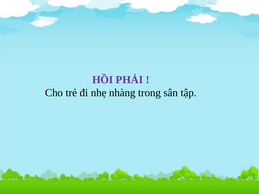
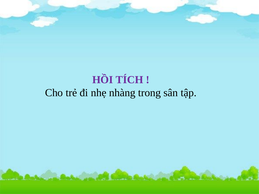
PHẢI: PHẢI -> TÍCH
